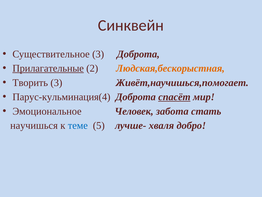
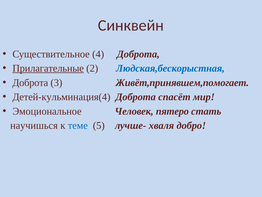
Существительное 3: 3 -> 4
Людская,бескорыстная colour: orange -> blue
Творить at (30, 82): Творить -> Доброта
Живёт,научишься,помогает: Живёт,научишься,помогает -> Живёт,принявшем,помогает
Парус-кульминация(4: Парус-кульминация(4 -> Детей-кульминация(4
спасёт underline: present -> none
забота: забота -> пятеро
